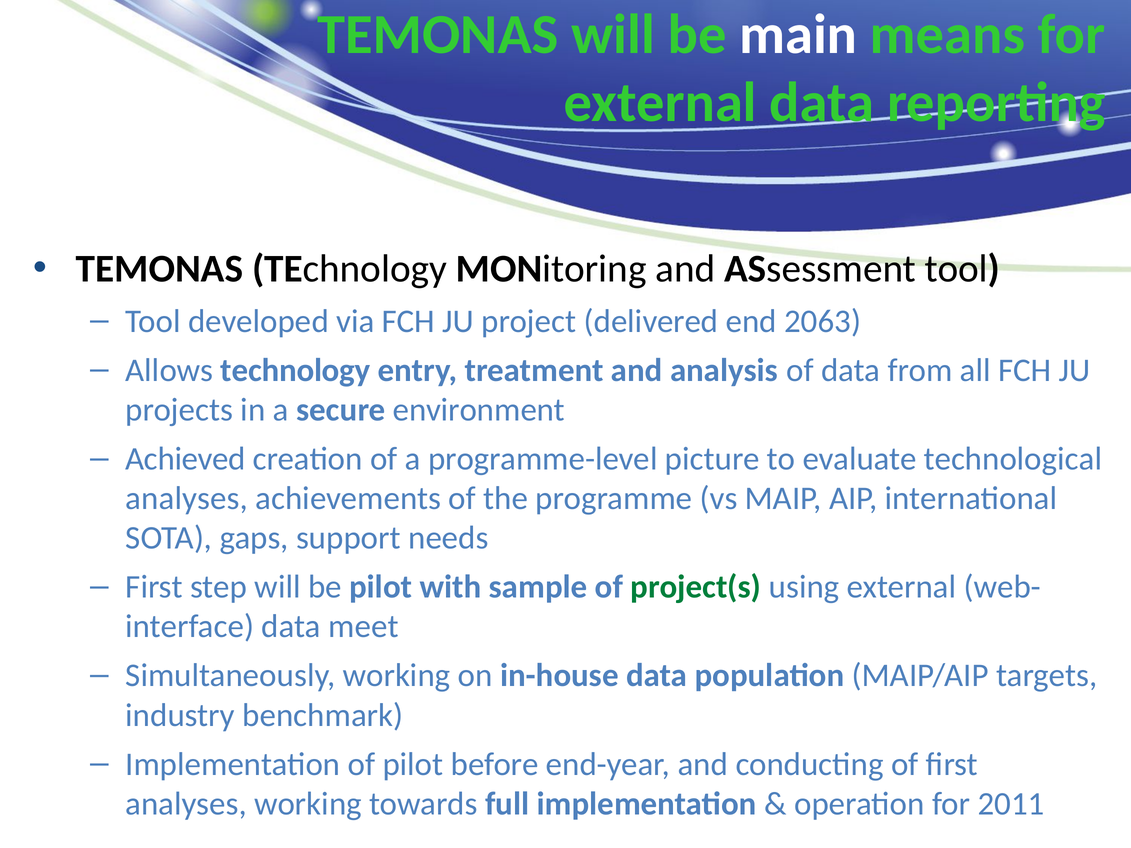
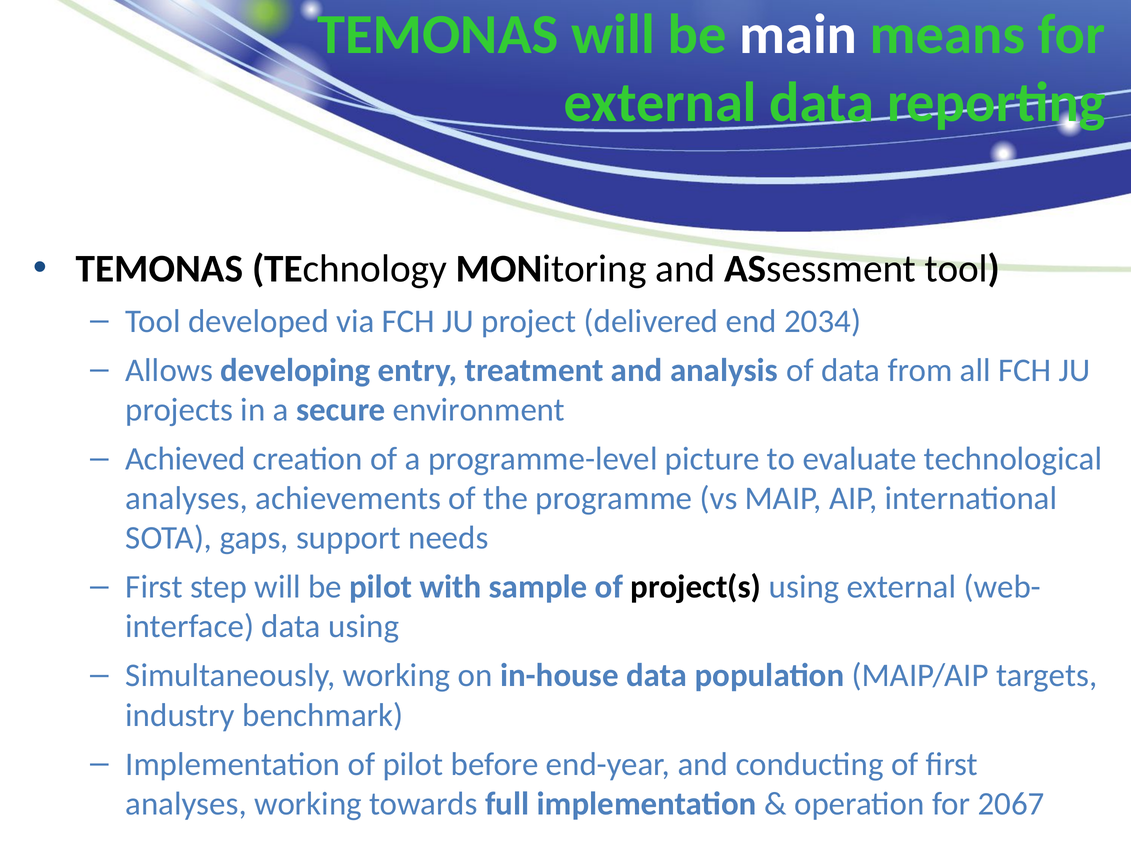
2063: 2063 -> 2034
Allows technology: technology -> developing
project(s colour: green -> black
data meet: meet -> using
2011: 2011 -> 2067
